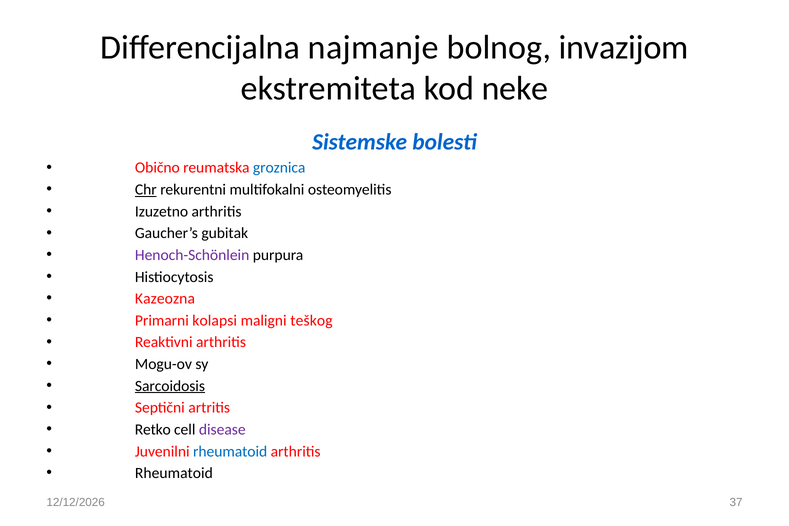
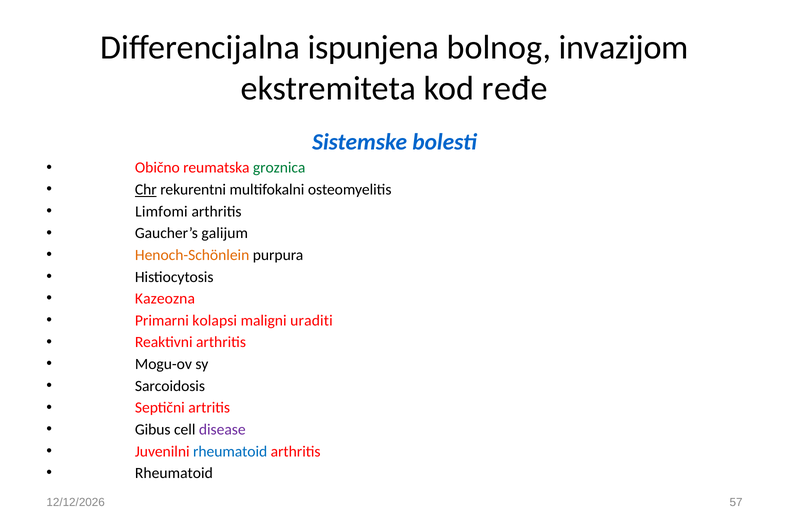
najmanje: najmanje -> ispunjena
neke: neke -> ređe
groznica colour: blue -> green
Izuzetno: Izuzetno -> Limfomi
gubitak: gubitak -> galijum
Henoch-Schönlein colour: purple -> orange
teškog: teškog -> uraditi
Sarcoidosis underline: present -> none
Retko: Retko -> Gibus
37: 37 -> 57
